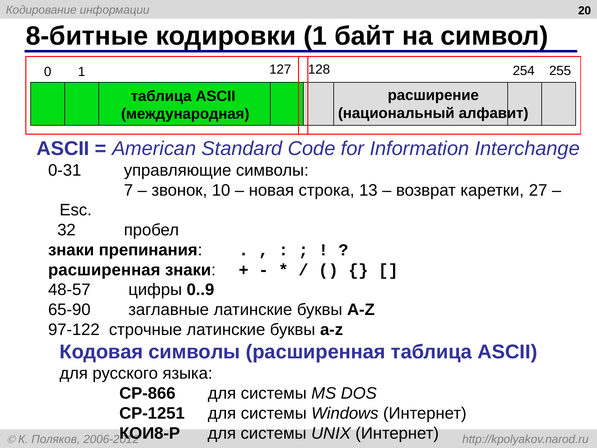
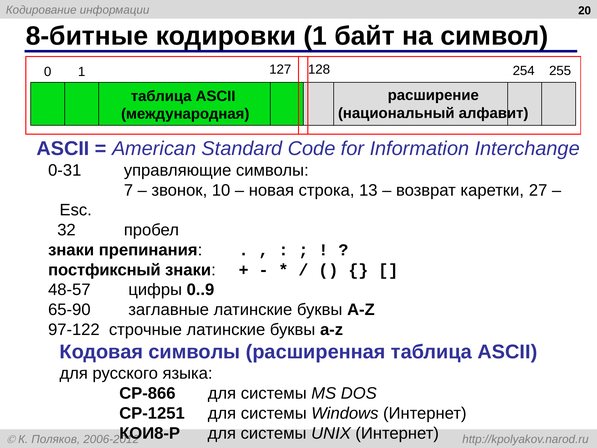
расширенная at (104, 270): расширенная -> постфиксный
